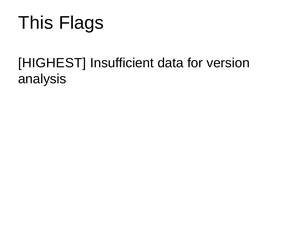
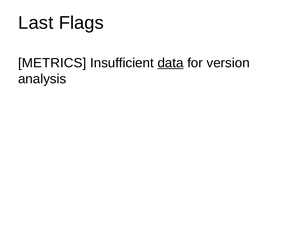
This: This -> Last
HIGHEST: HIGHEST -> METRICS
data underline: none -> present
